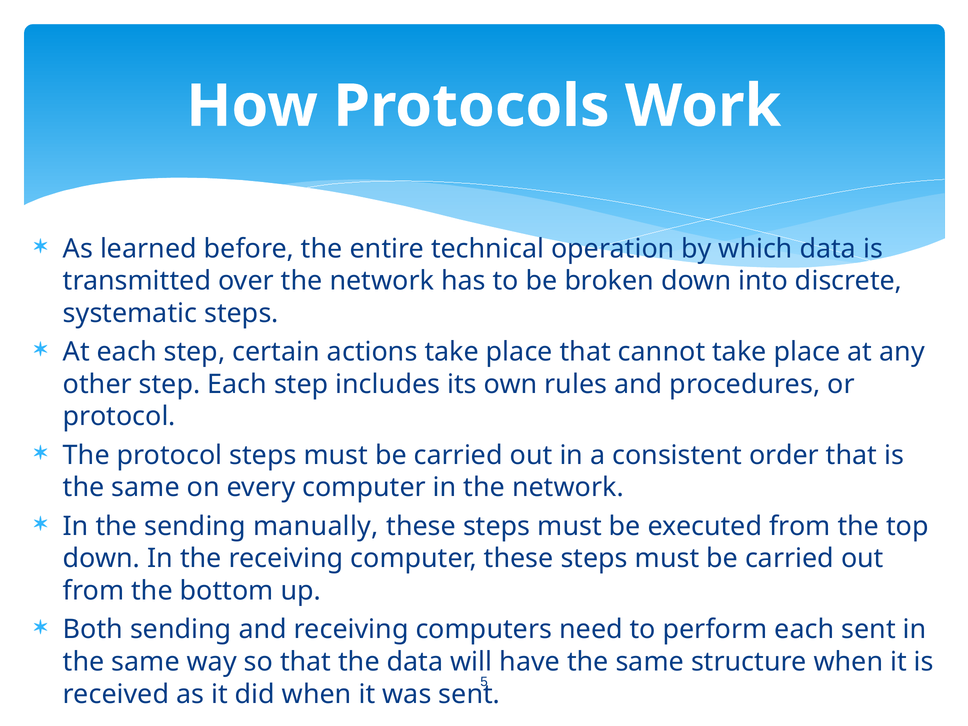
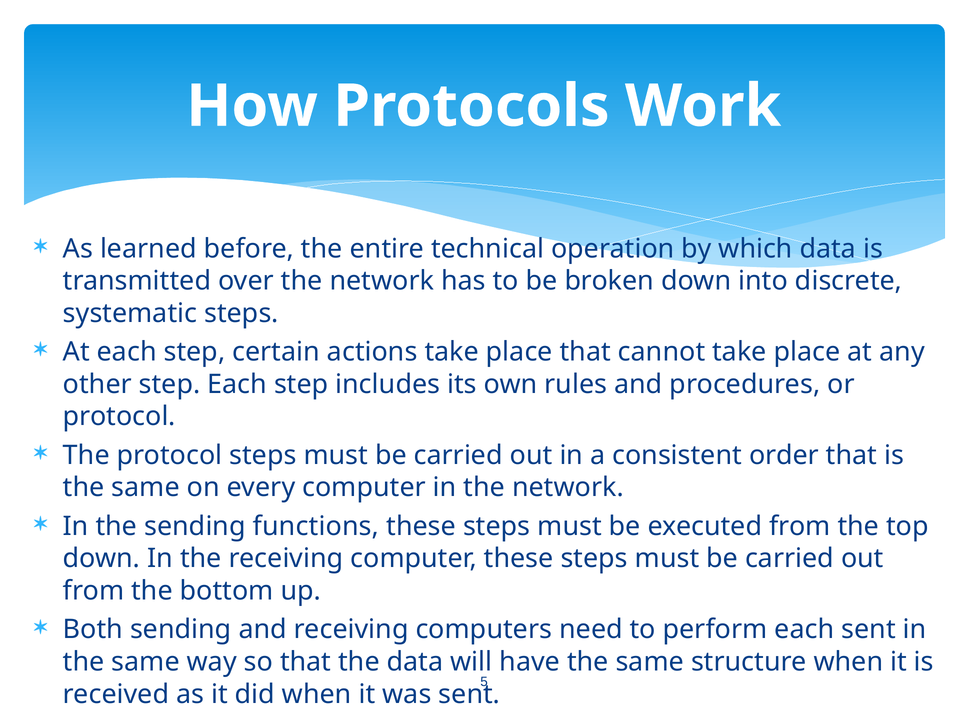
manually: manually -> functions
